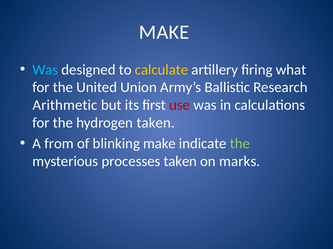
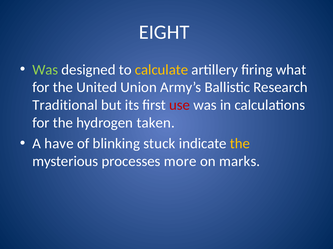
MAKE at (164, 32): MAKE -> EIGHT
Was at (45, 70) colour: light blue -> light green
Arithmetic: Arithmetic -> Traditional
from: from -> have
blinking make: make -> stuck
the at (240, 144) colour: light green -> yellow
processes taken: taken -> more
